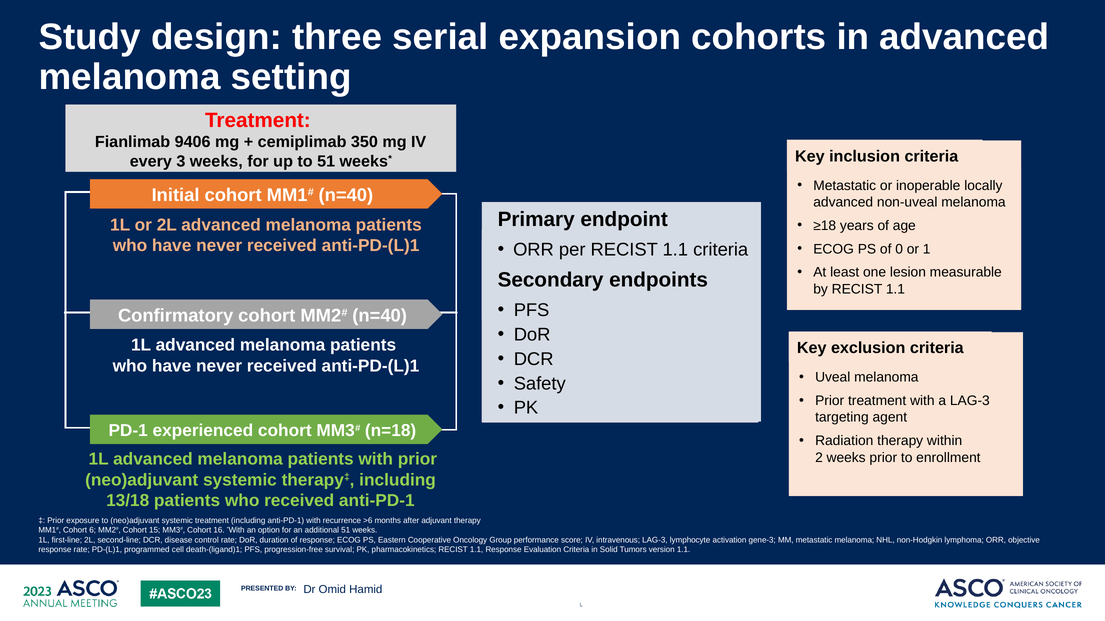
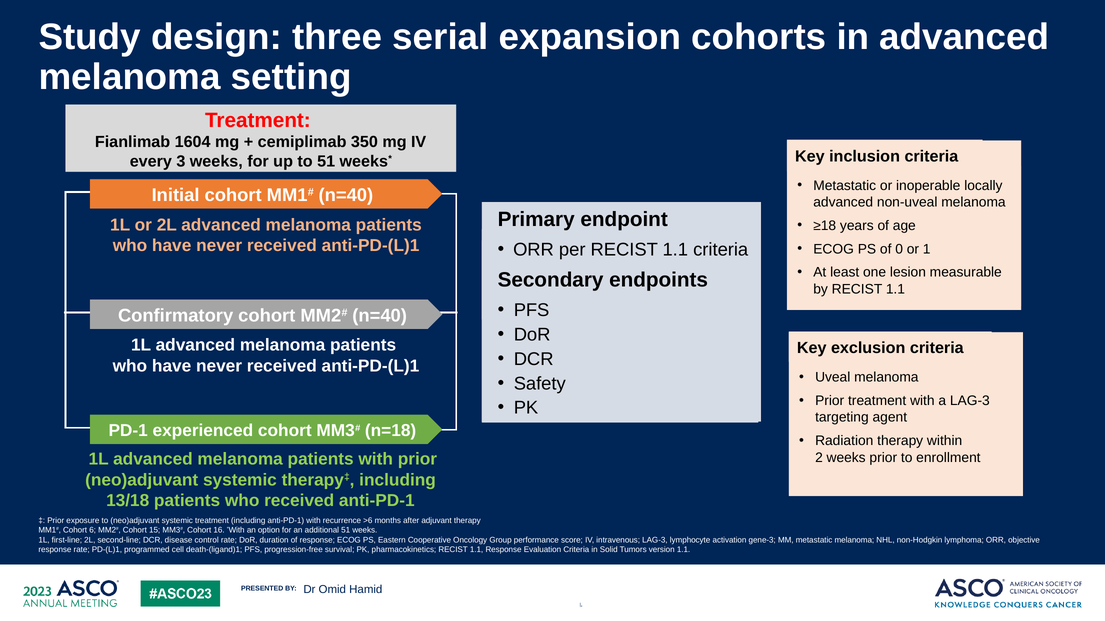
9406: 9406 -> 1604
